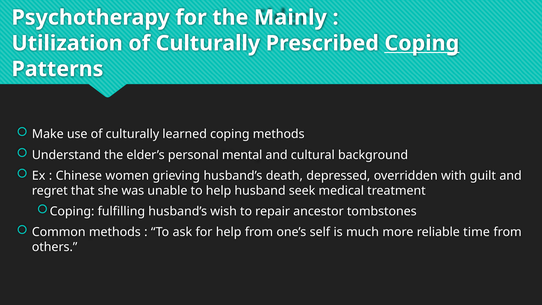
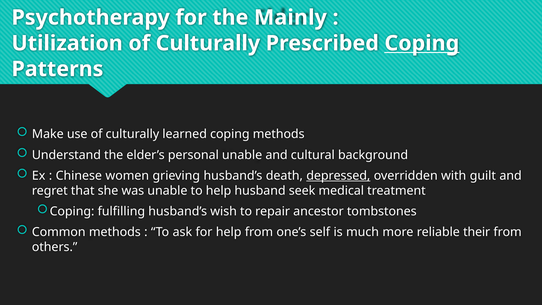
personal mental: mental -> unable
depressed underline: none -> present
time: time -> their
